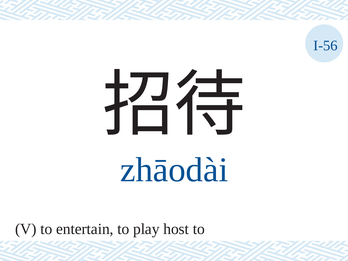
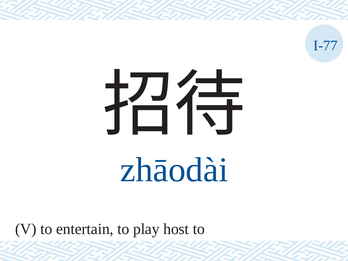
I-56: I-56 -> I-77
